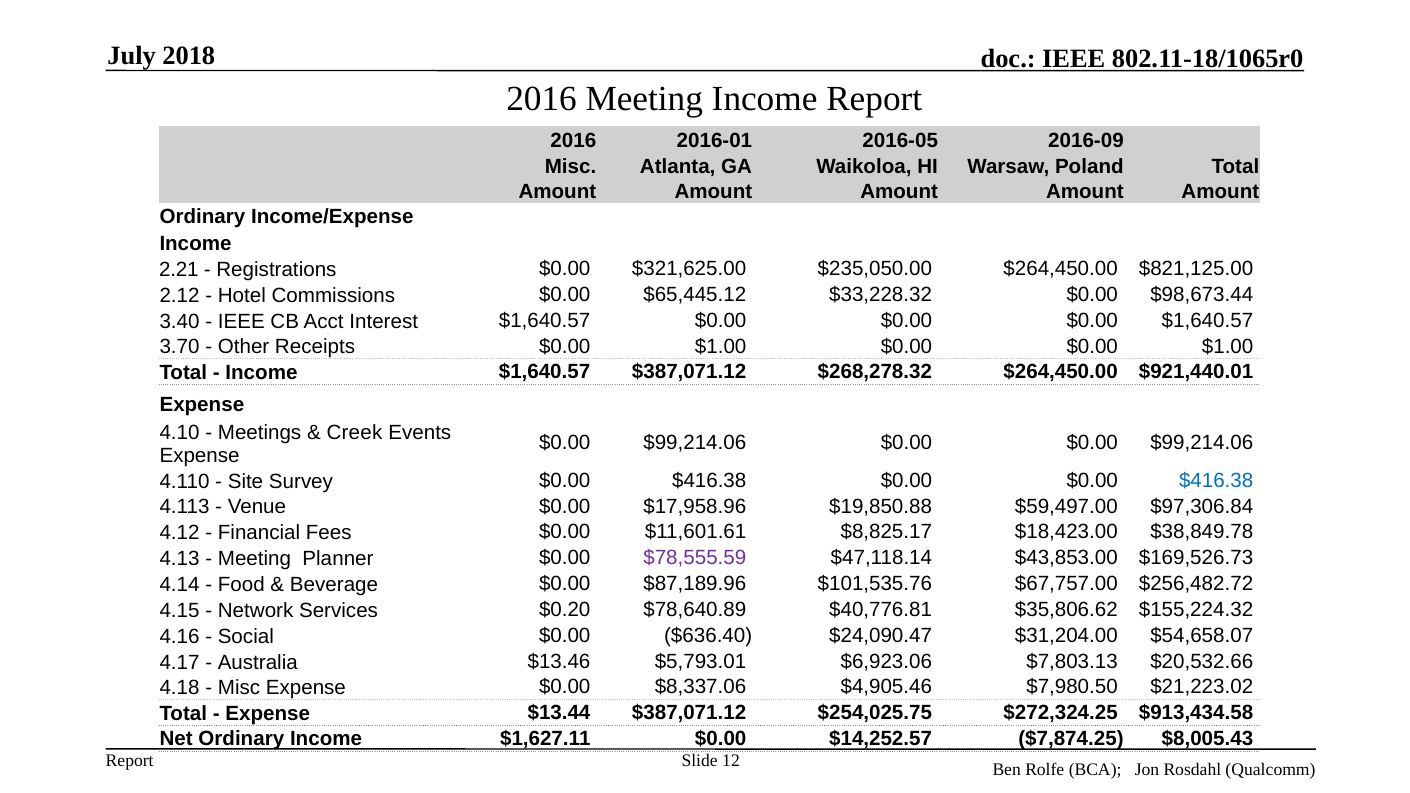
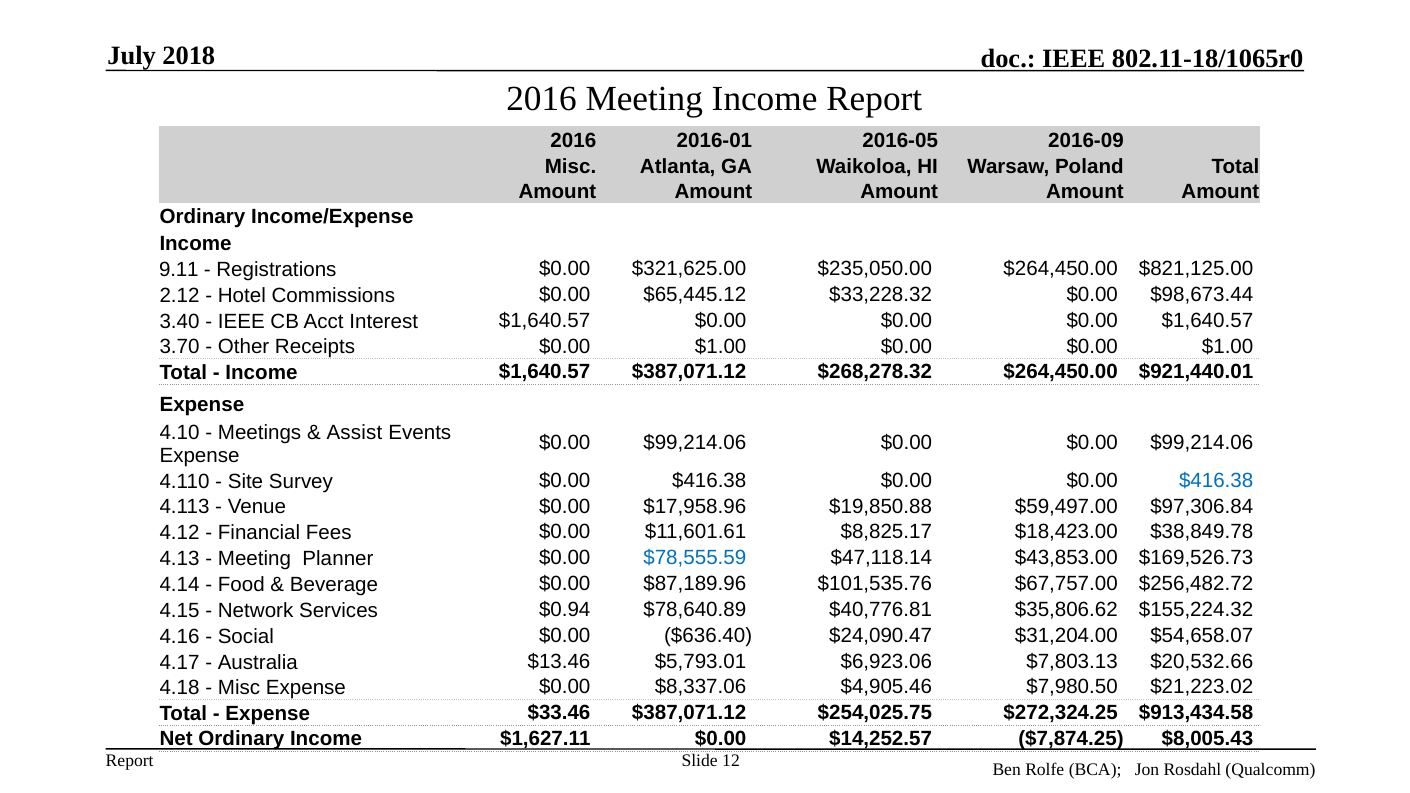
2.21: 2.21 -> 9.11
Creek: Creek -> Assist
$78,555.59 colour: purple -> blue
$0.20: $0.20 -> $0.94
$13.44: $13.44 -> $33.46
